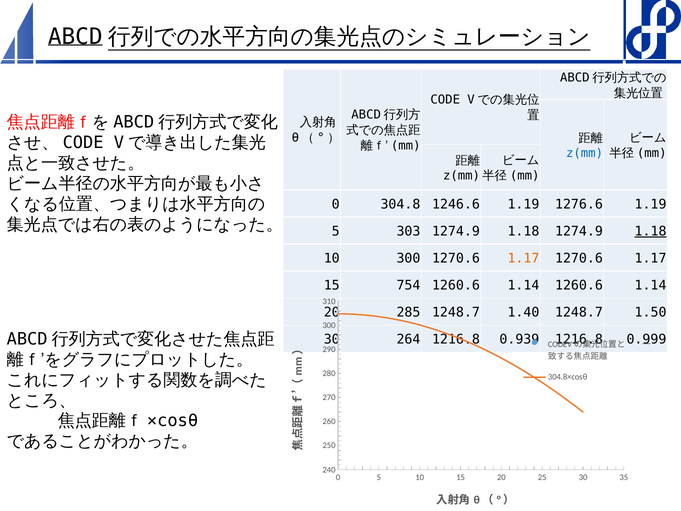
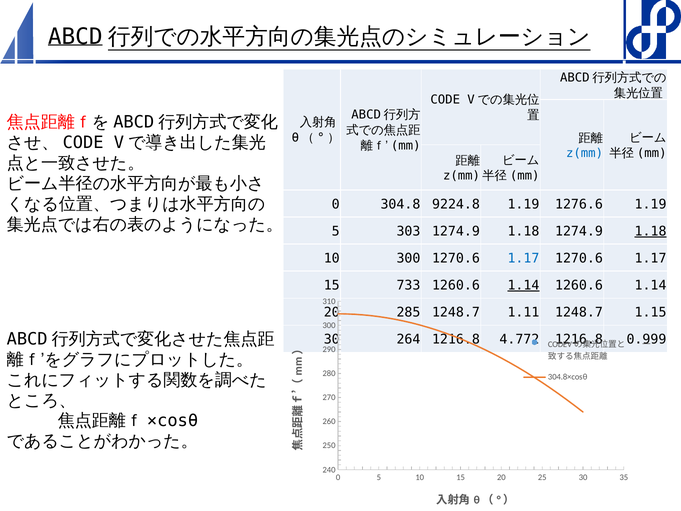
1246.6: 1246.6 -> 9224.8
1.17 at (523, 258) colour: orange -> blue
754: 754 -> 733
1.14 at (523, 285) underline: none -> present
1.40: 1.40 -> 1.11
1.50: 1.50 -> 1.15
0.939: 0.939 -> 4.772
